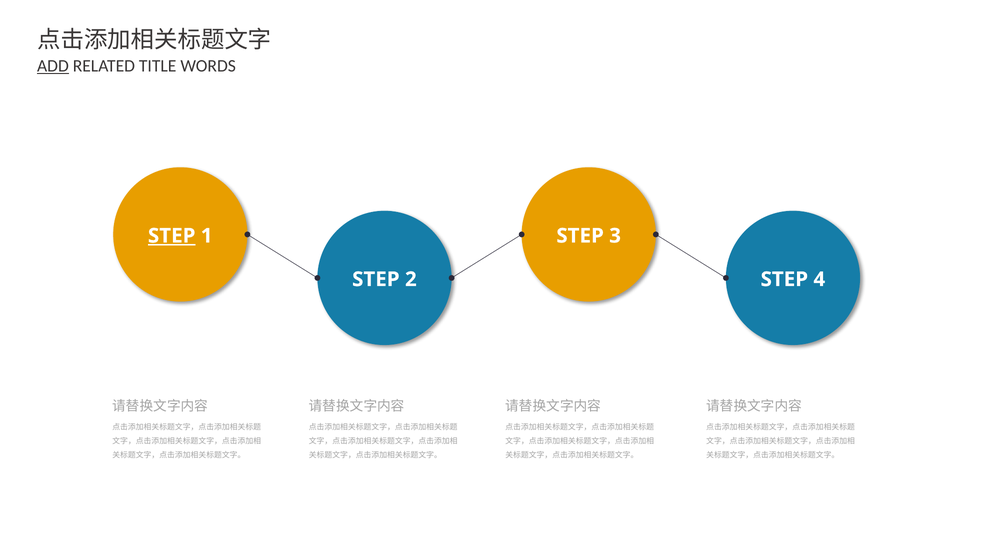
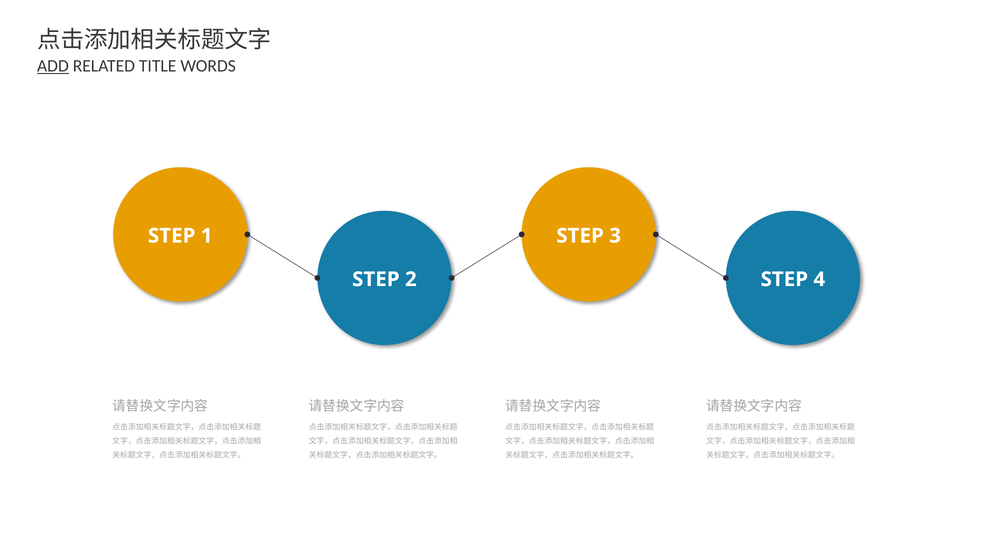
STEP at (172, 236) underline: present -> none
